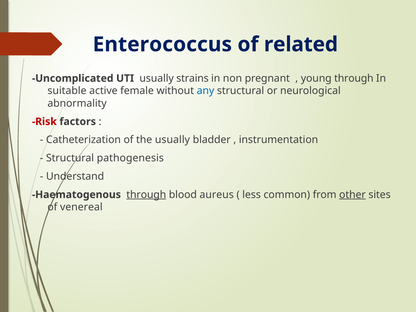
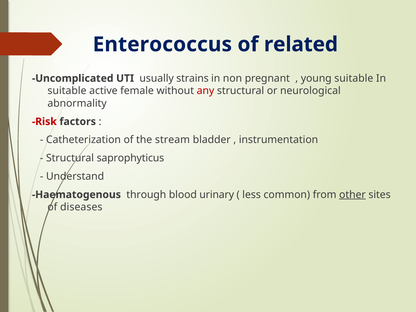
young through: through -> suitable
any colour: blue -> red
the usually: usually -> stream
pathogenesis: pathogenesis -> saprophyticus
through at (146, 195) underline: present -> none
aureus: aureus -> urinary
venereal: venereal -> diseases
